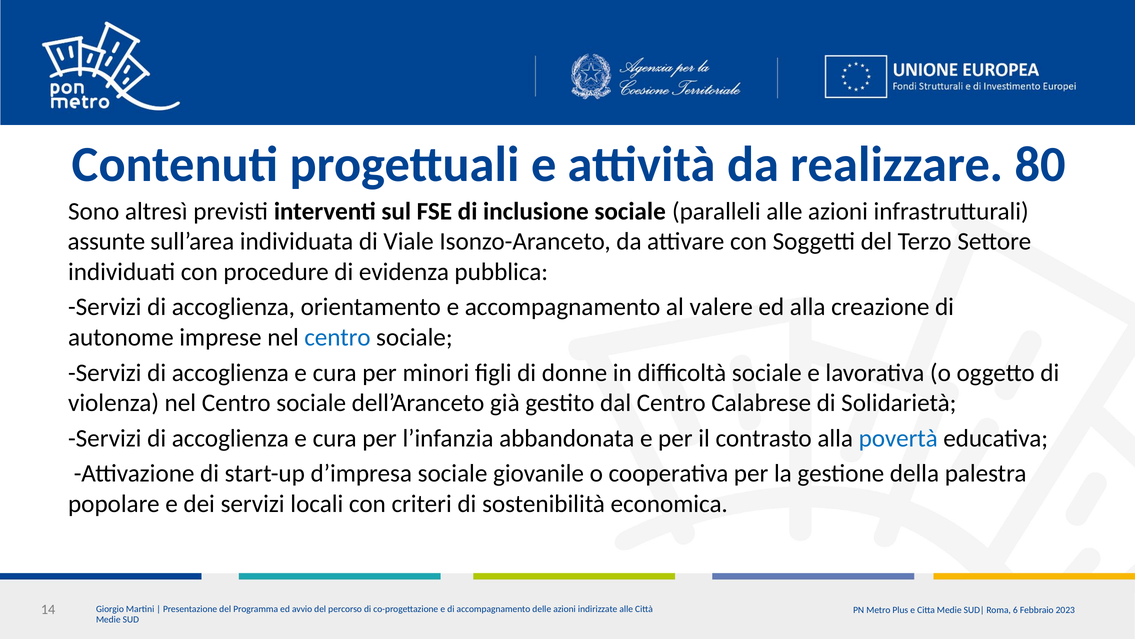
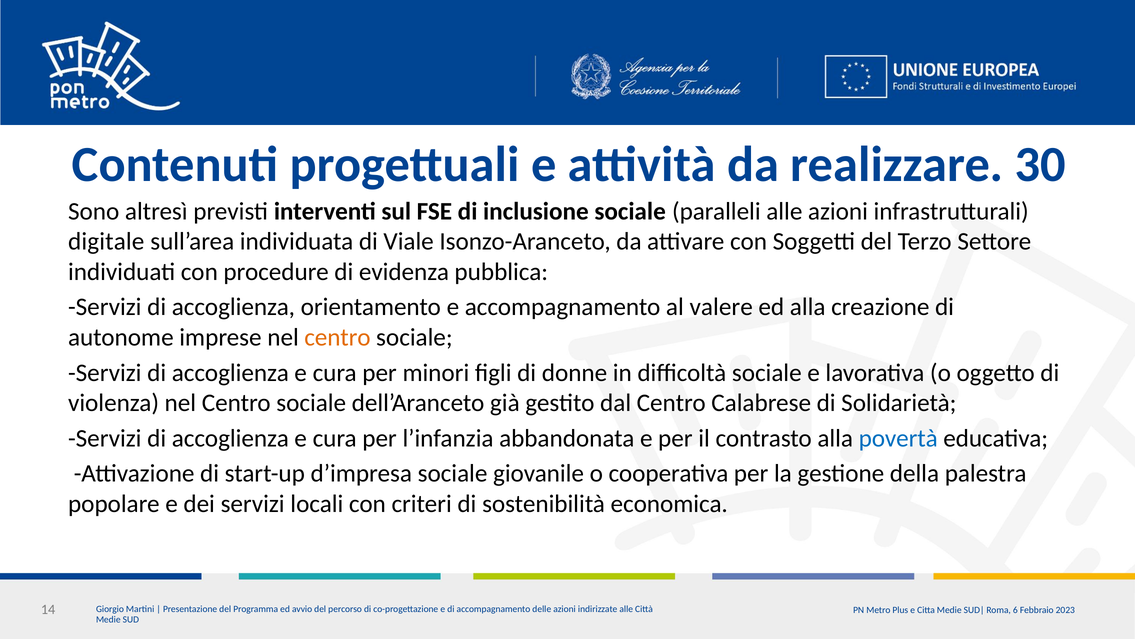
80: 80 -> 30
assunte: assunte -> digitale
centro at (337, 337) colour: blue -> orange
